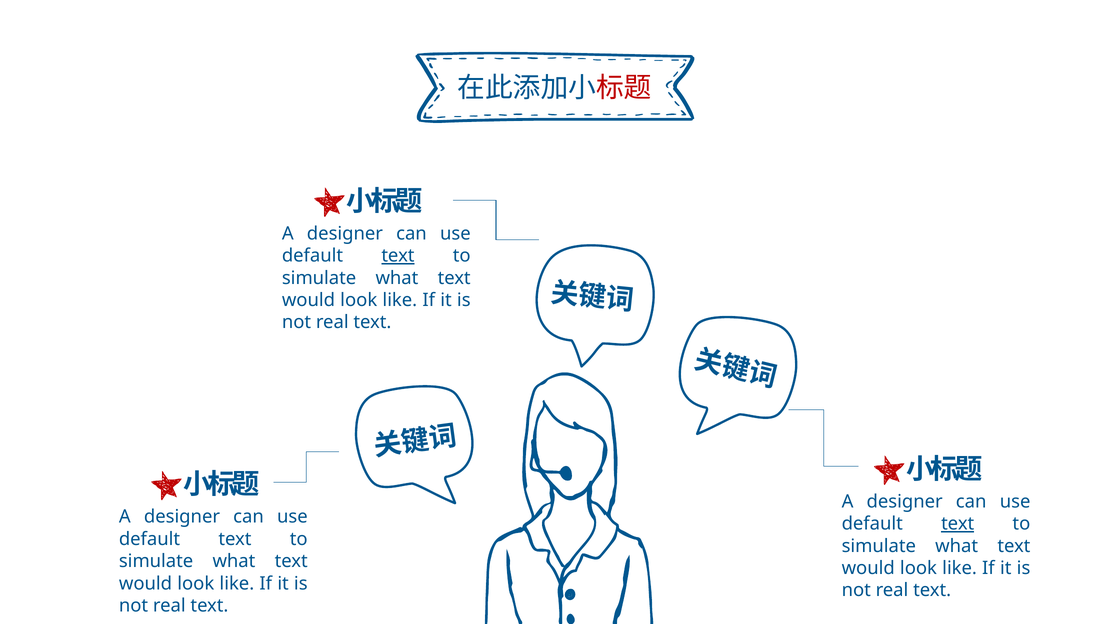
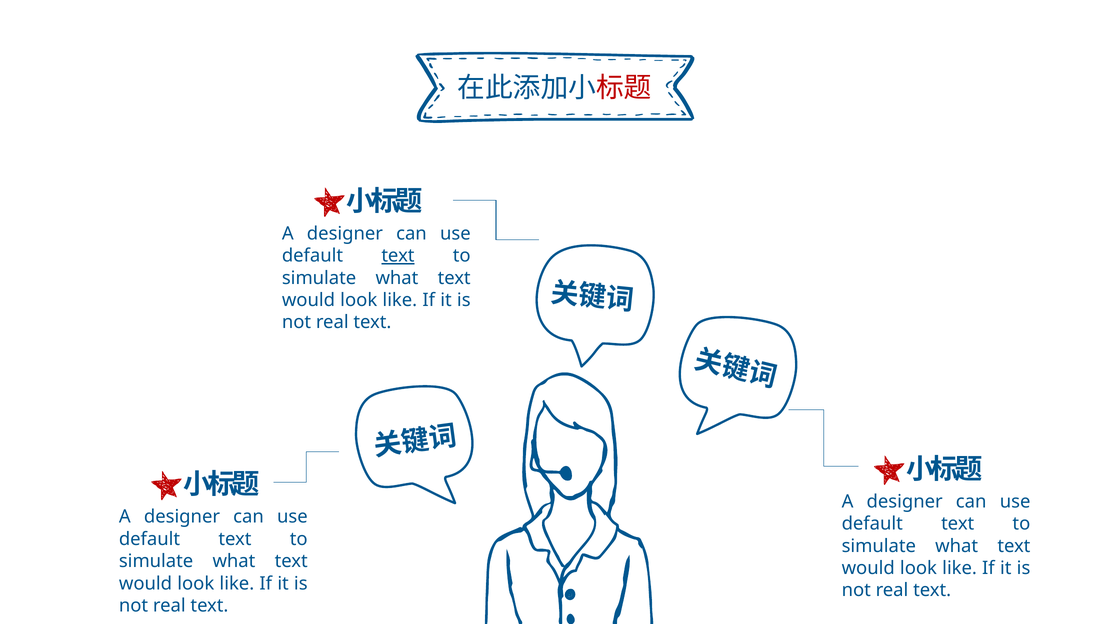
text at (958, 524) underline: present -> none
